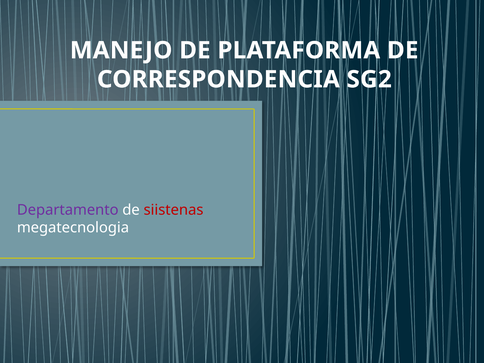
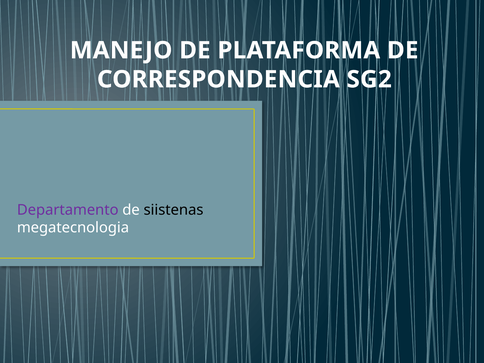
siistenas colour: red -> black
